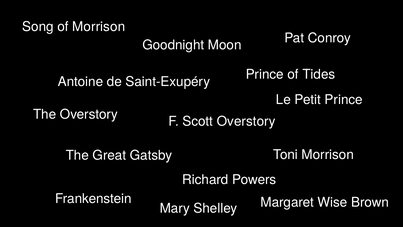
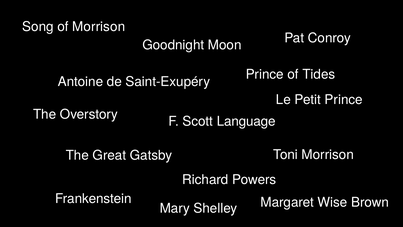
Scott Overstory: Overstory -> Language
